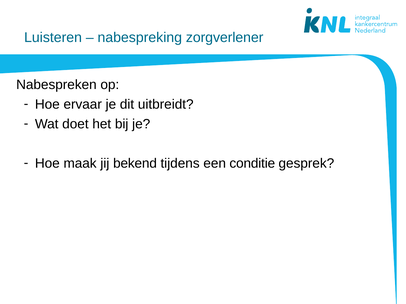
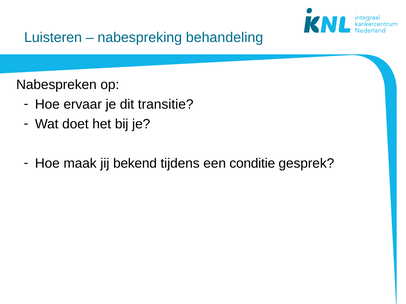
zorgverlener: zorgverlener -> behandeling
uitbreidt: uitbreidt -> transitie
